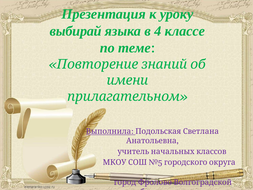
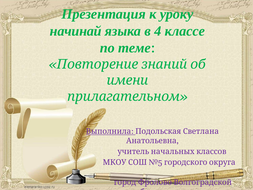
выбирай: выбирай -> начинай
